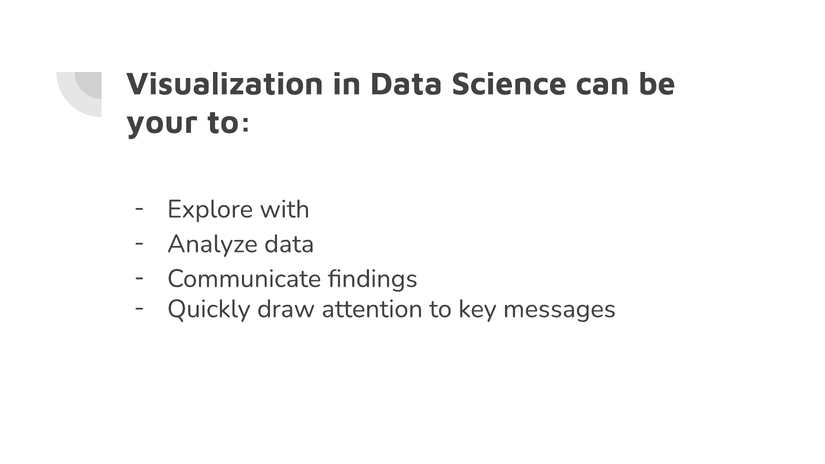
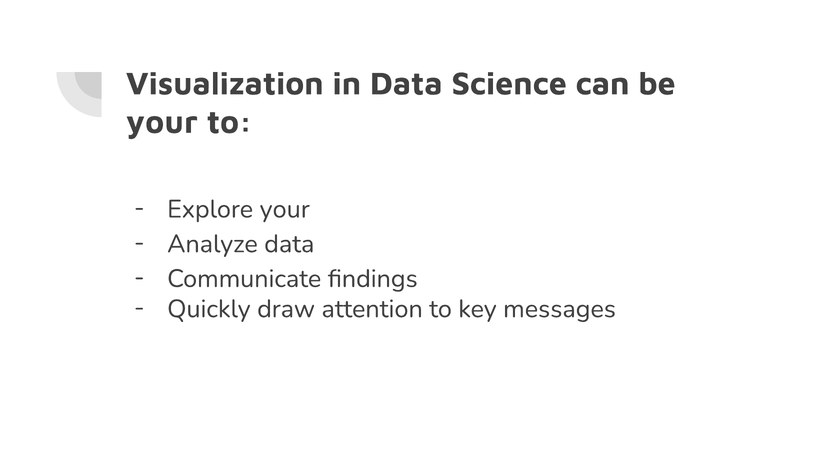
Explore with: with -> your
